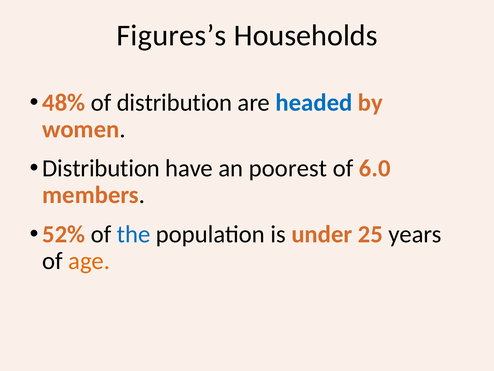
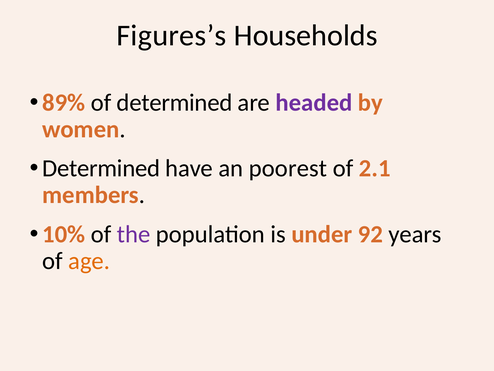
48%: 48% -> 89%
of distribution: distribution -> determined
headed colour: blue -> purple
Distribution at (101, 168): Distribution -> Determined
6.0: 6.0 -> 2.1
52%: 52% -> 10%
the colour: blue -> purple
25: 25 -> 92
